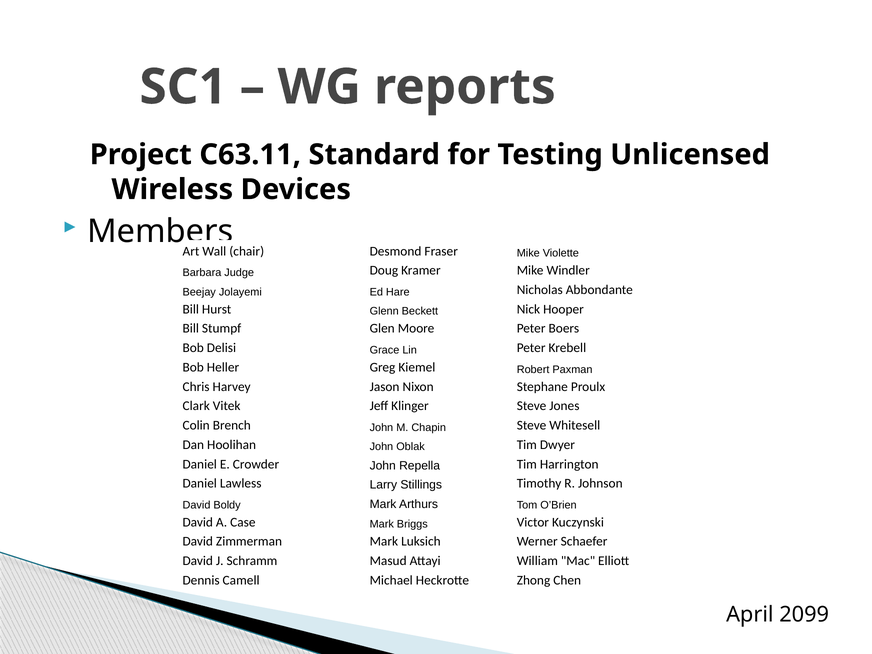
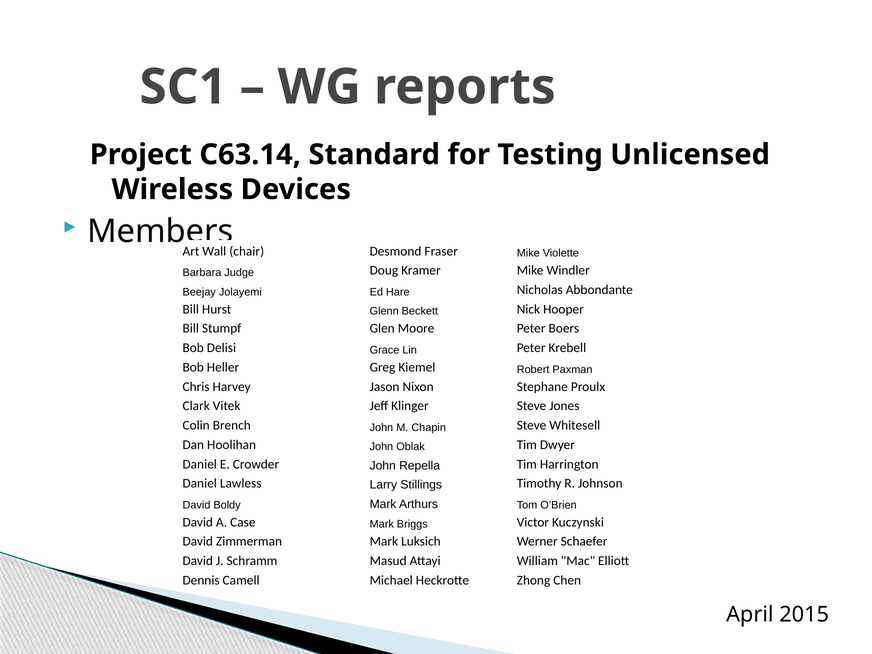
C63.11: C63.11 -> C63.14
2099: 2099 -> 2015
